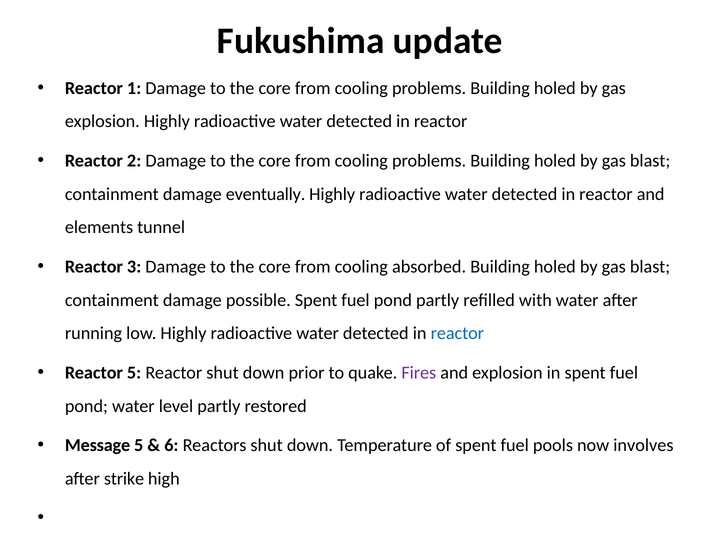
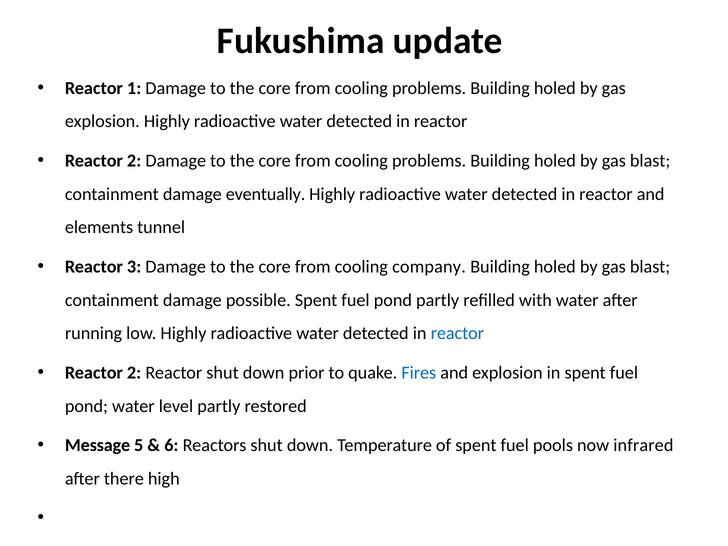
absorbed: absorbed -> company
5 at (134, 373): 5 -> 2
Fires colour: purple -> blue
involves: involves -> infrared
strike: strike -> there
